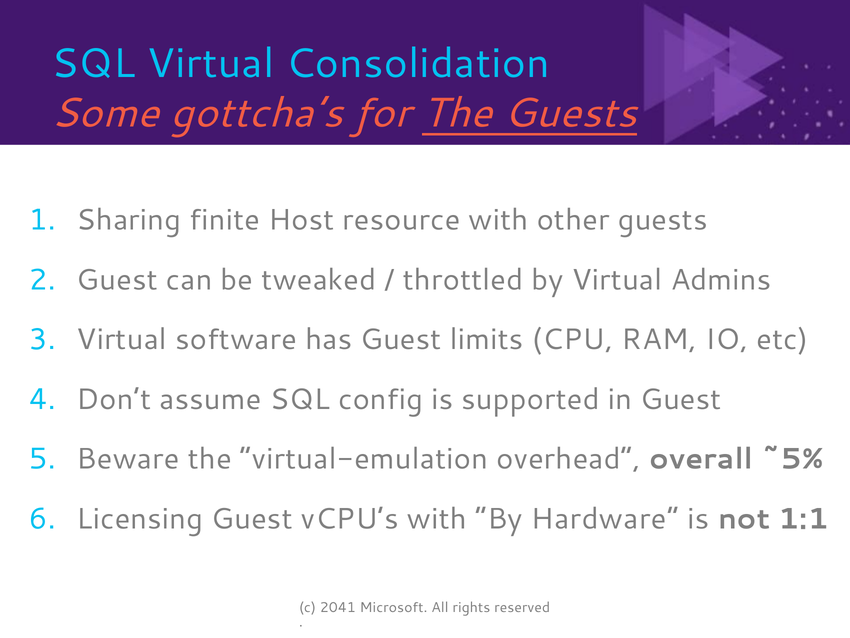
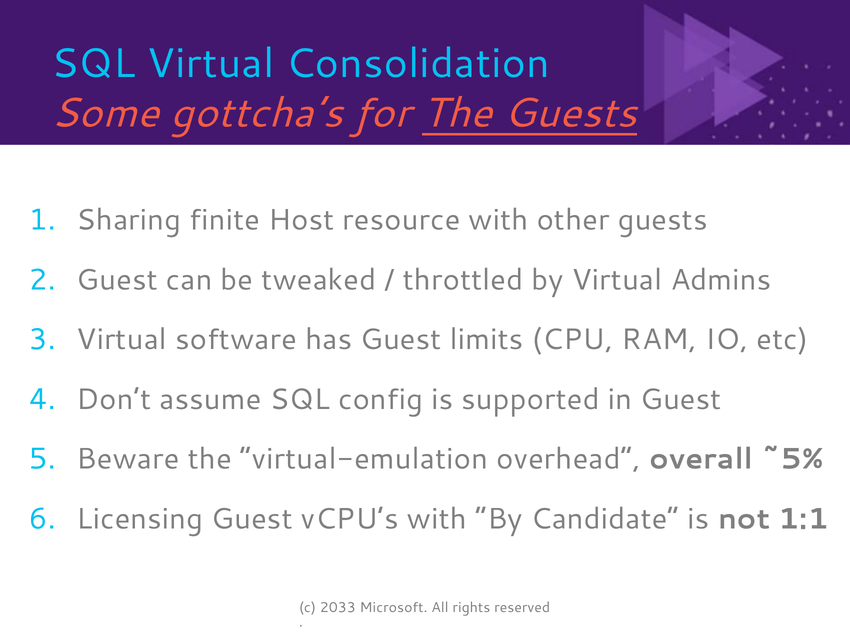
Hardware: Hardware -> Candidate
2041: 2041 -> 2033
